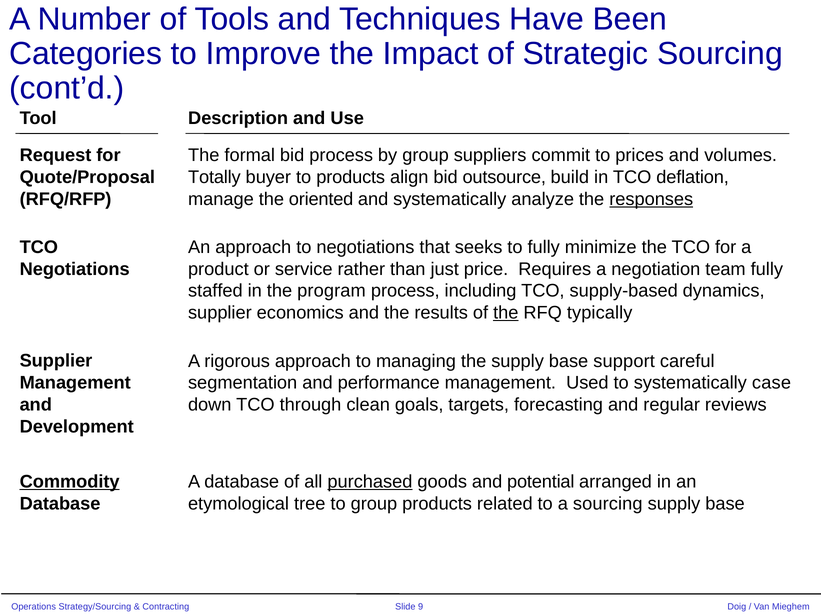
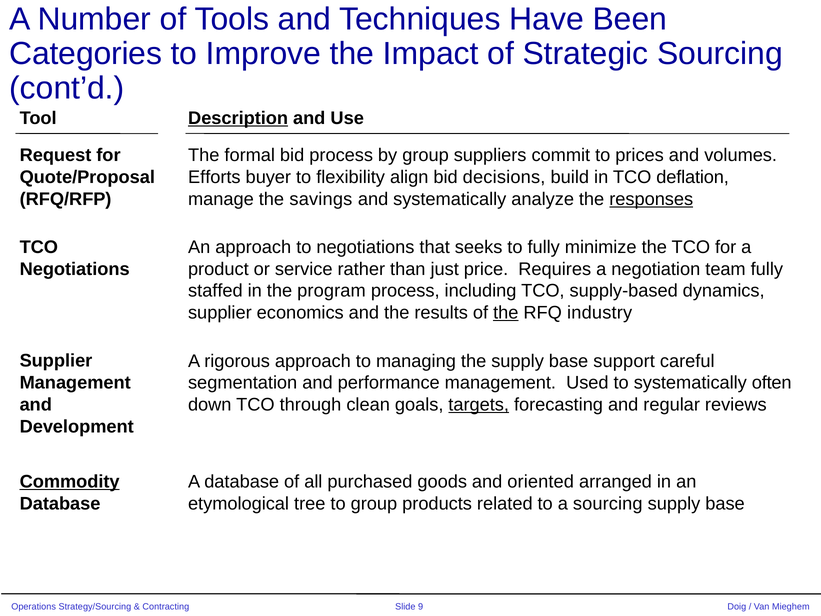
Description underline: none -> present
Totally: Totally -> Efforts
to products: products -> flexibility
outsource: outsource -> decisions
oriented: oriented -> savings
typically: typically -> industry
case: case -> often
targets underline: none -> present
purchased underline: present -> none
potential: potential -> oriented
